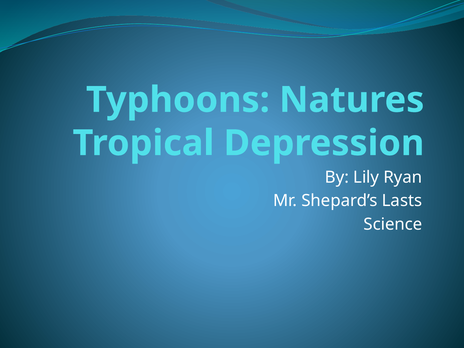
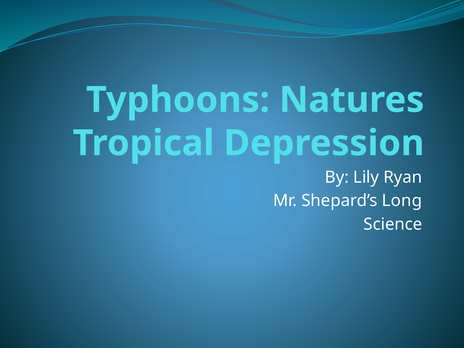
Lasts: Lasts -> Long
